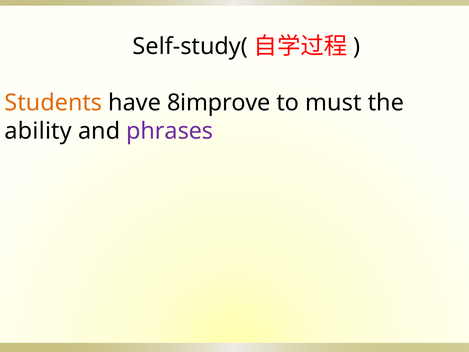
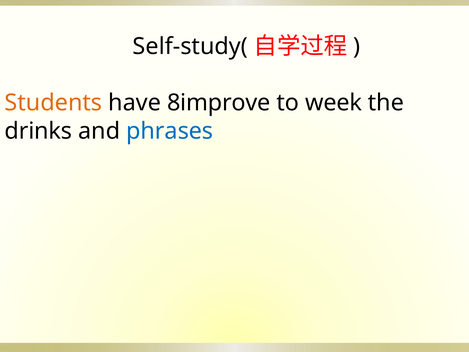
must: must -> week
ability: ability -> drinks
phrases colour: purple -> blue
